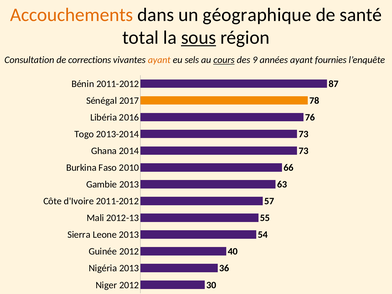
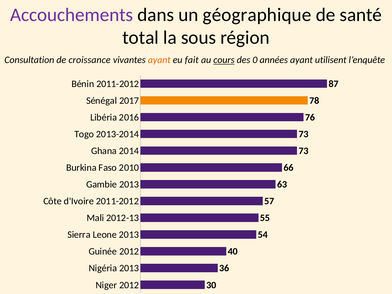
Accouchements colour: orange -> purple
sous underline: present -> none
corrections: corrections -> croissance
sels: sels -> fait
9: 9 -> 0
fournies: fournies -> utilisent
